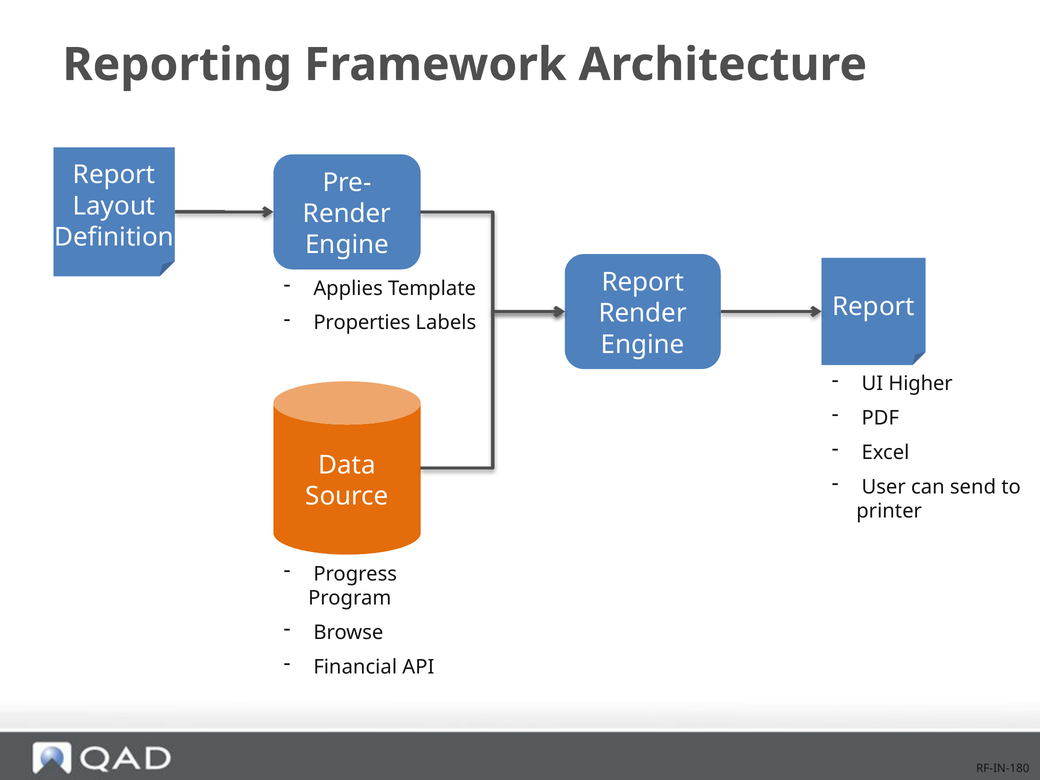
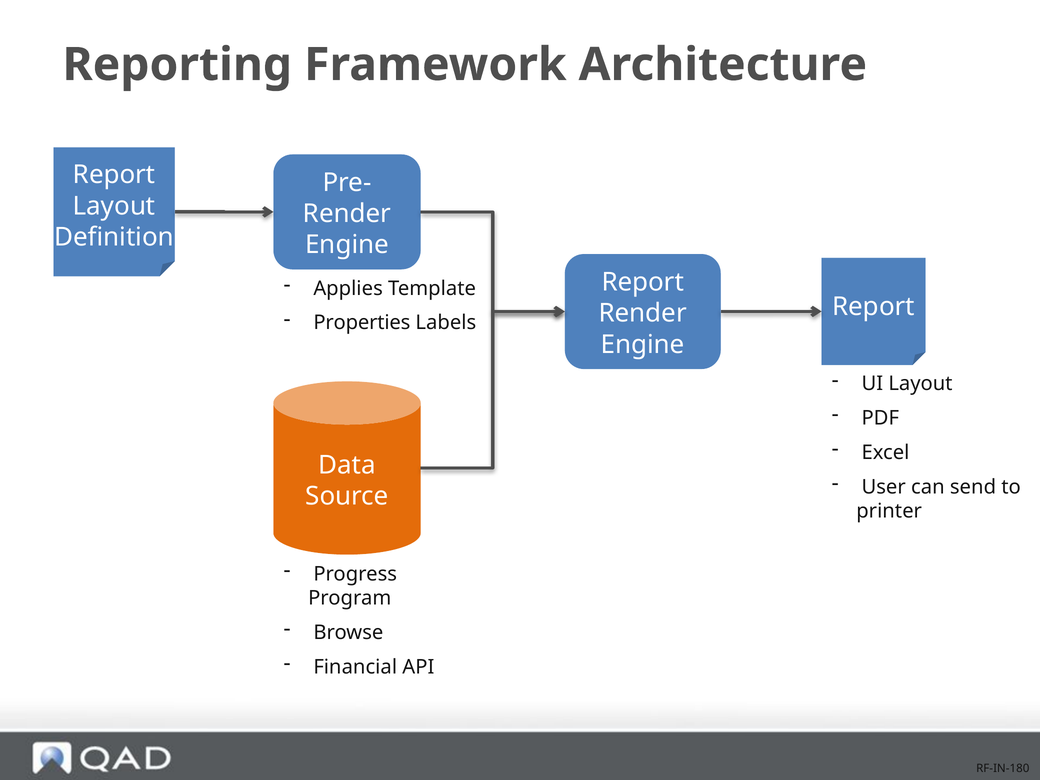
UI Higher: Higher -> Layout
